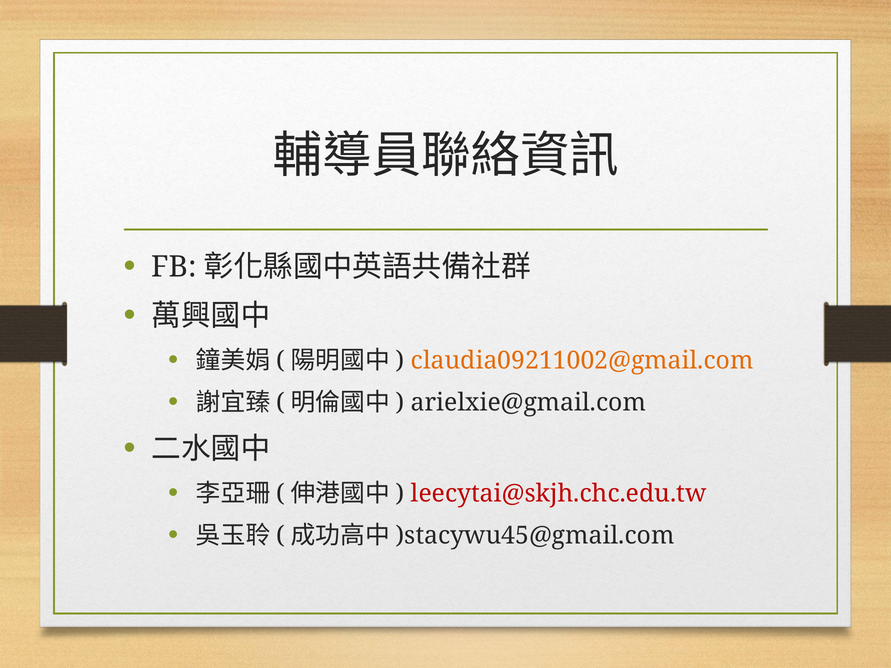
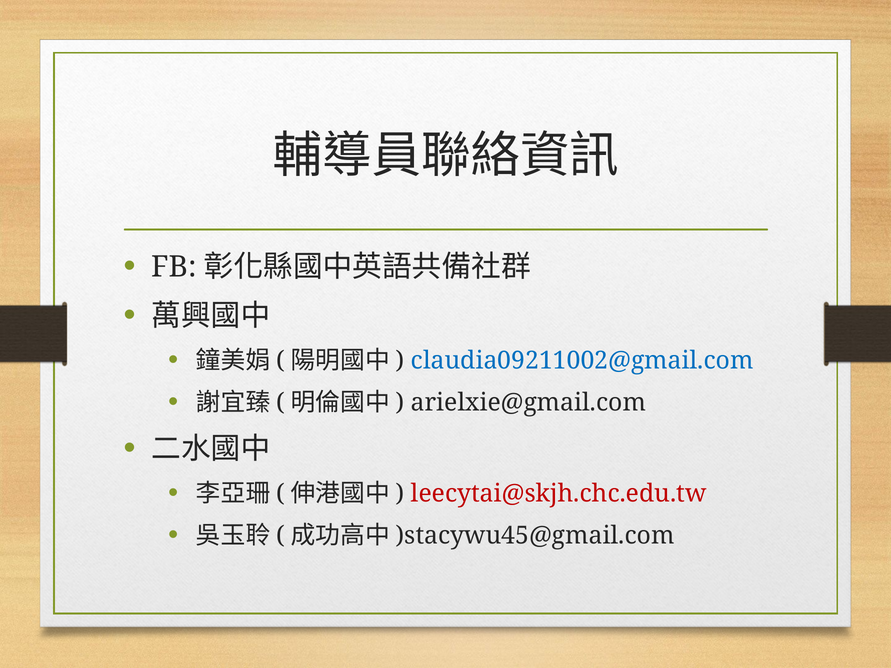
claudia09211002@gmail.com colour: orange -> blue
